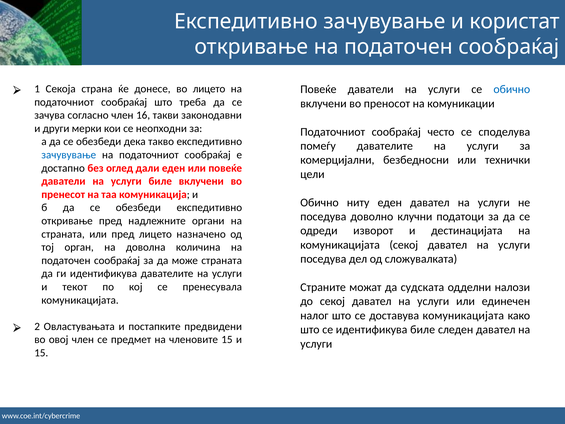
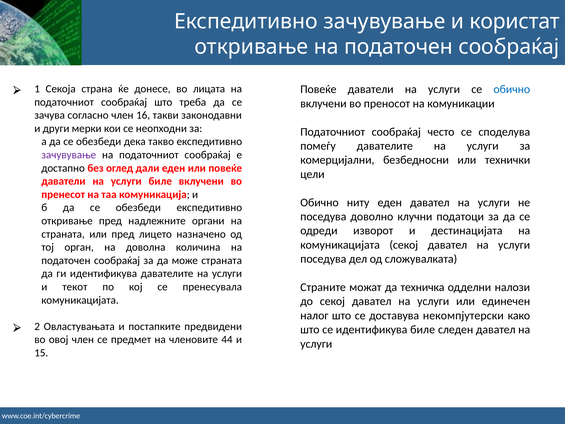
во лицето: лицето -> лицата
зачувување at (69, 155) colour: blue -> purple
судската: судската -> техничка
доставува комуникацијата: комуникацијата -> некомпјутерски
членовите 15: 15 -> 44
